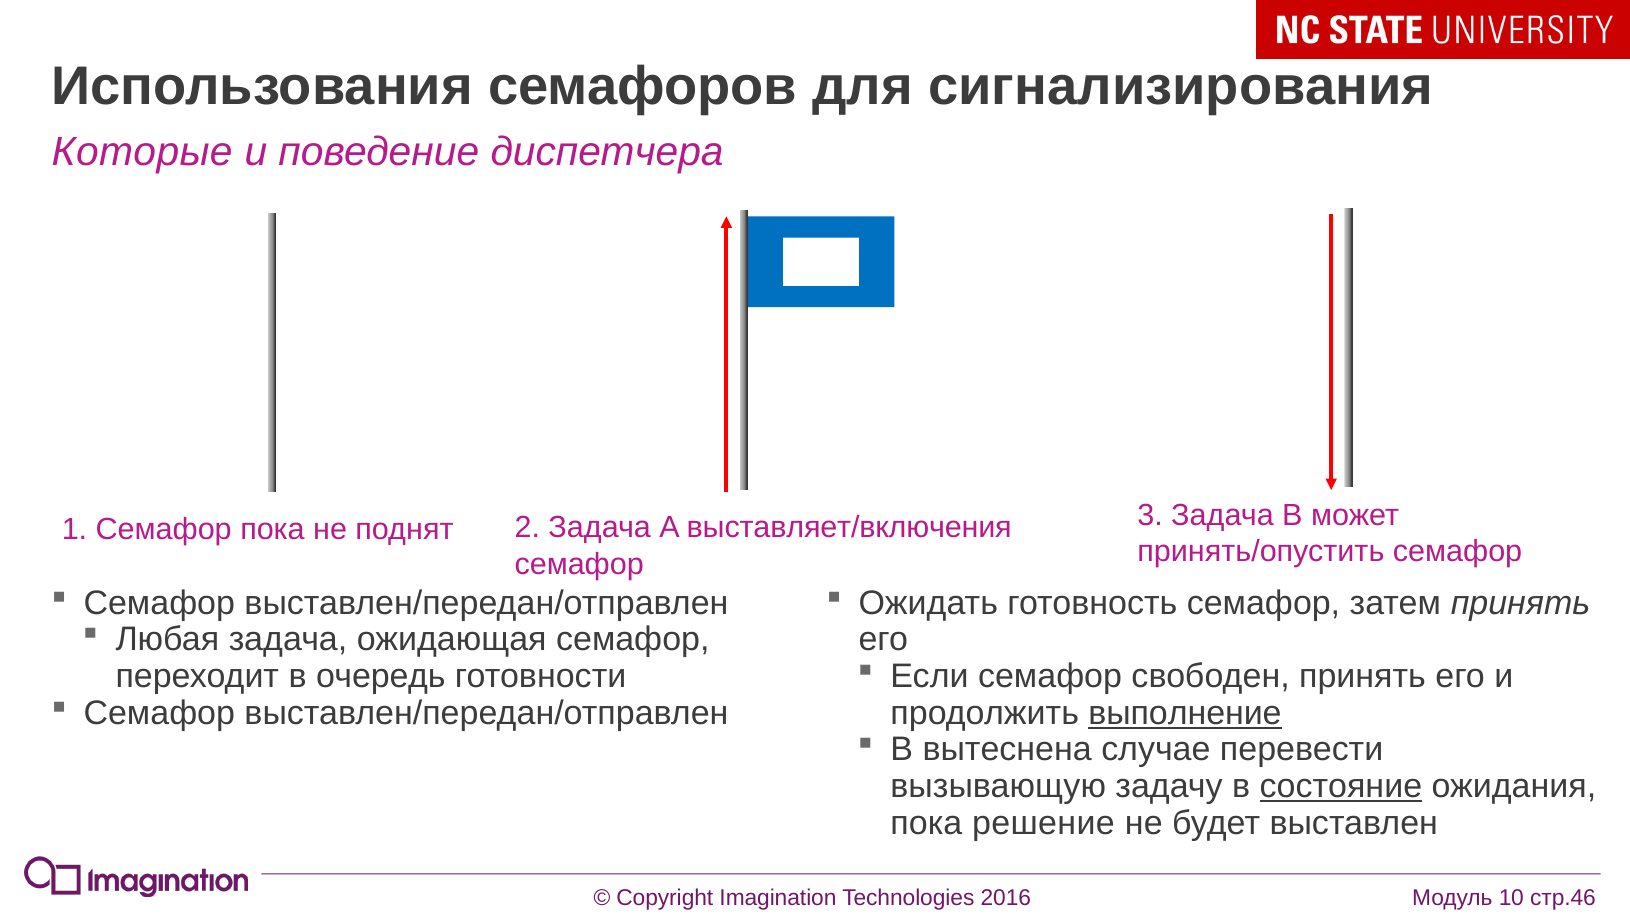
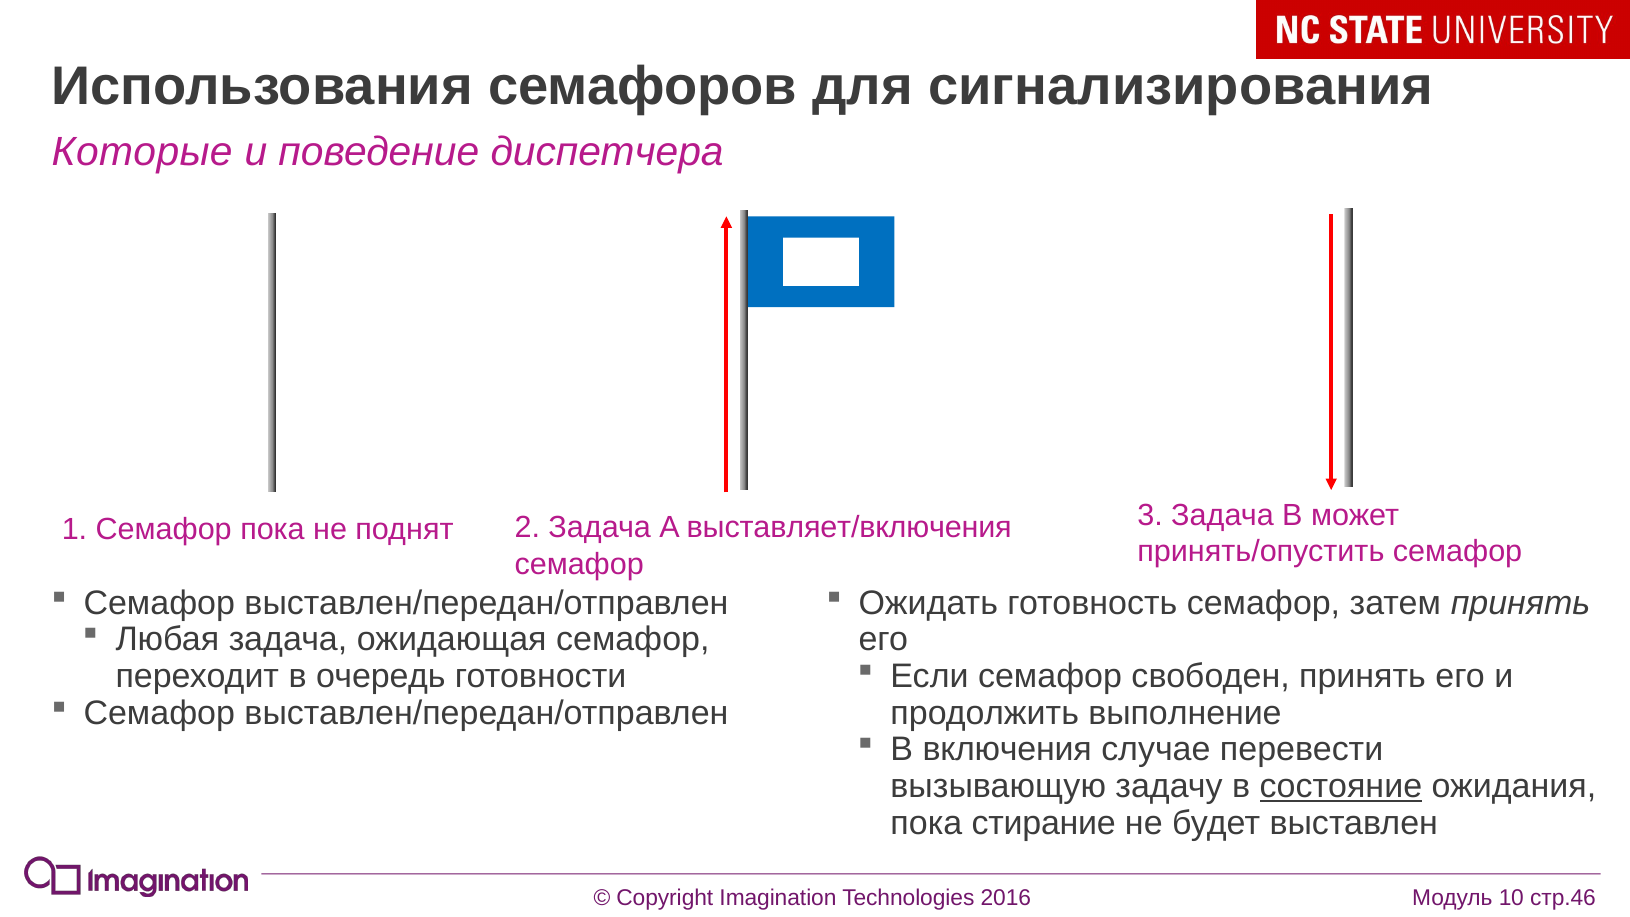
выполнение underline: present -> none
вытеснена: вытеснена -> включения
решение: решение -> стирание
